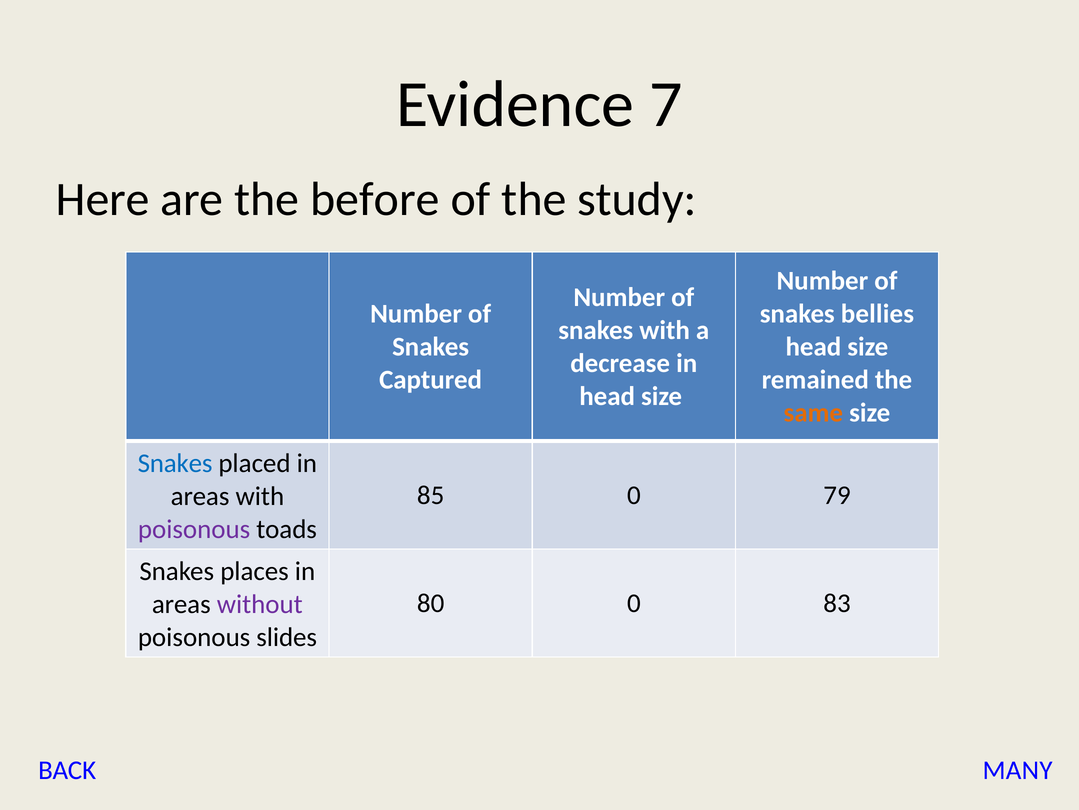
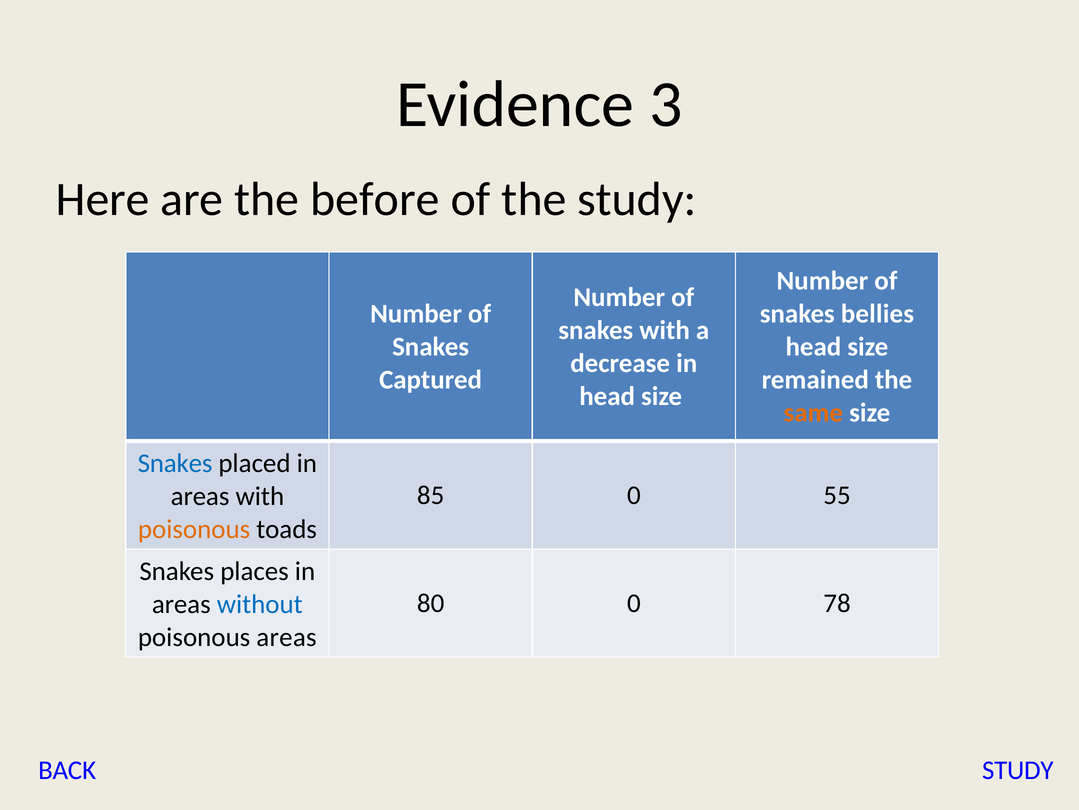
7: 7 -> 3
79: 79 -> 55
poisonous at (194, 529) colour: purple -> orange
83: 83 -> 78
without colour: purple -> blue
poisonous slides: slides -> areas
BACK MANY: MANY -> STUDY
